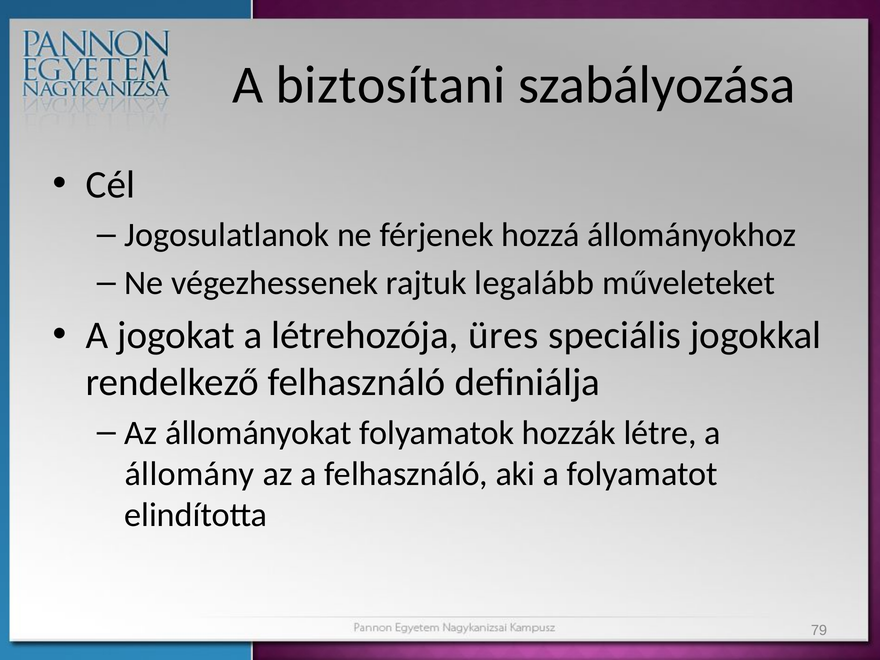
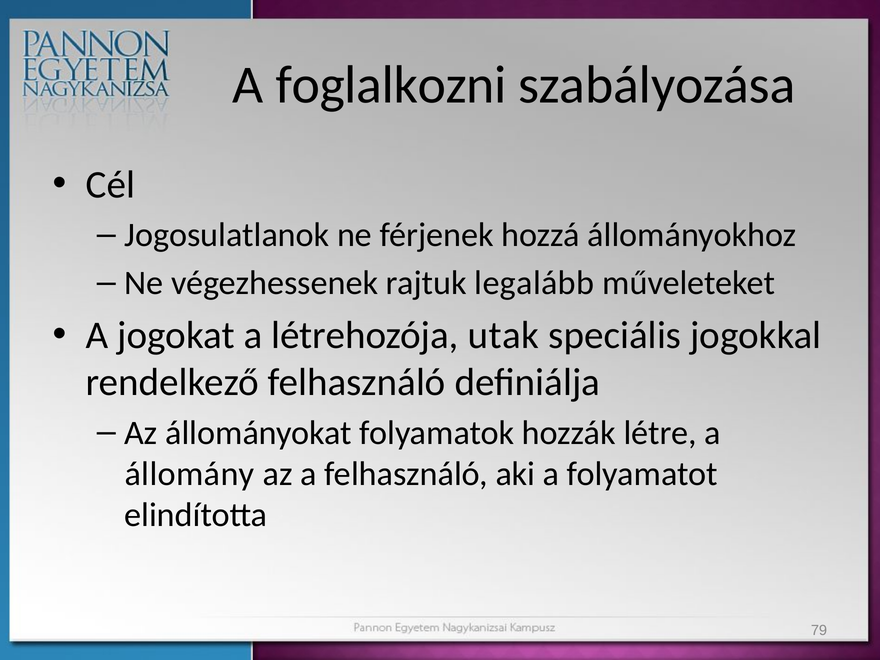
biztosítani: biztosítani -> foglalkozni
üres: üres -> utak
